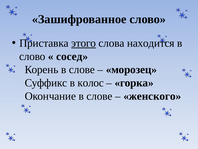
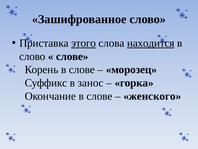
находится underline: none -> present
сосед at (72, 56): сосед -> слове
колос: колос -> занос
